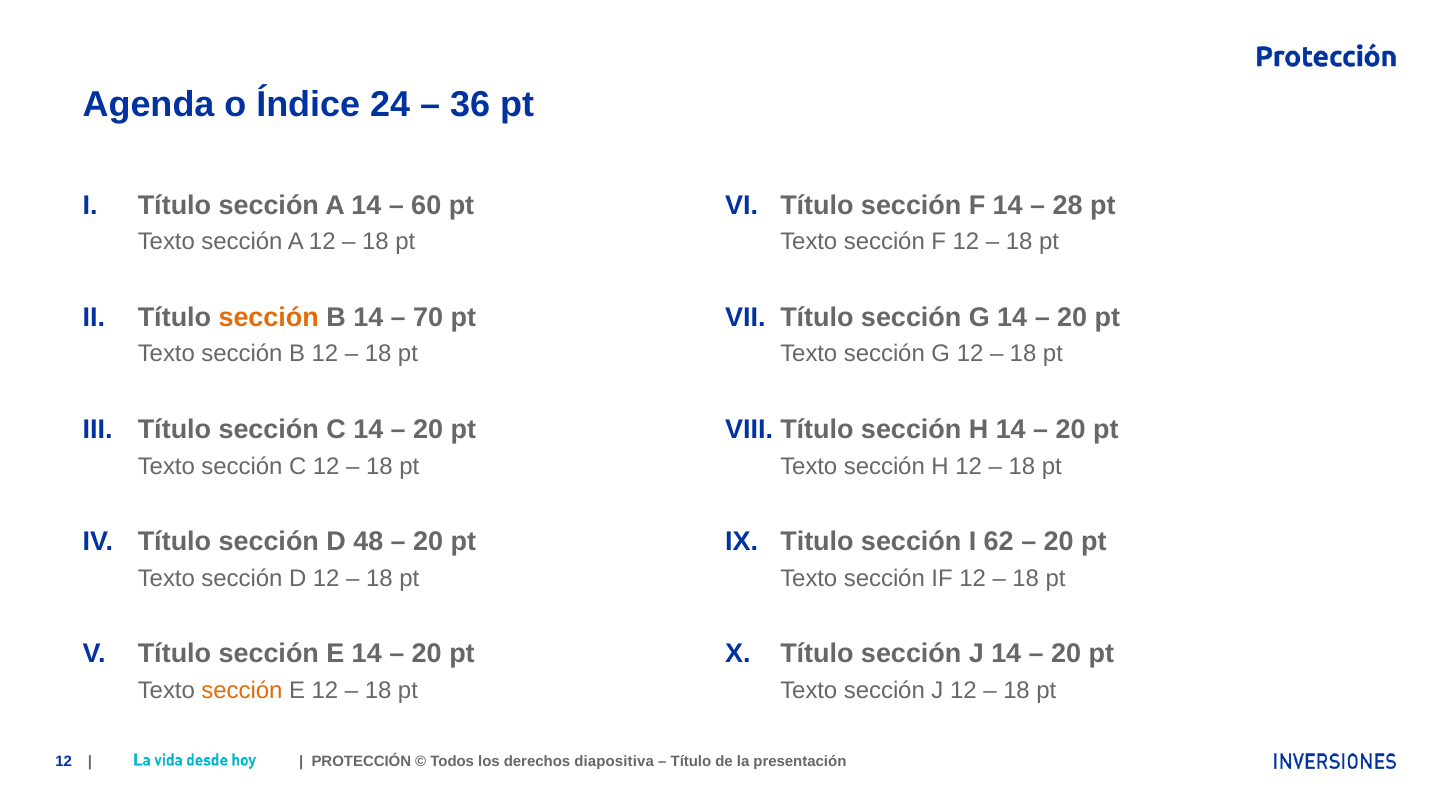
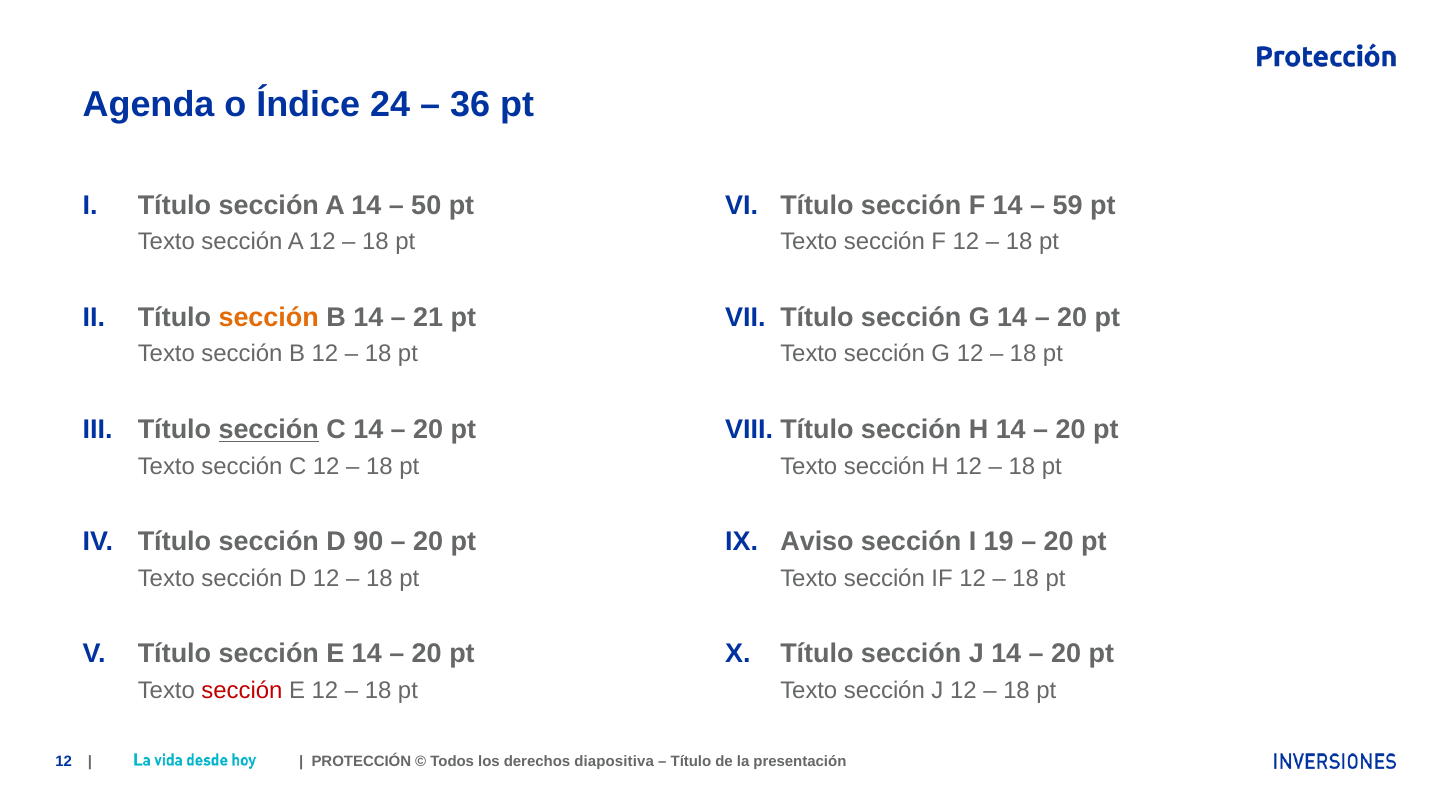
60: 60 -> 50
28: 28 -> 59
70: 70 -> 21
sección at (269, 430) underline: none -> present
48: 48 -> 90
Titulo: Titulo -> Aviso
62: 62 -> 19
sección at (242, 690) colour: orange -> red
